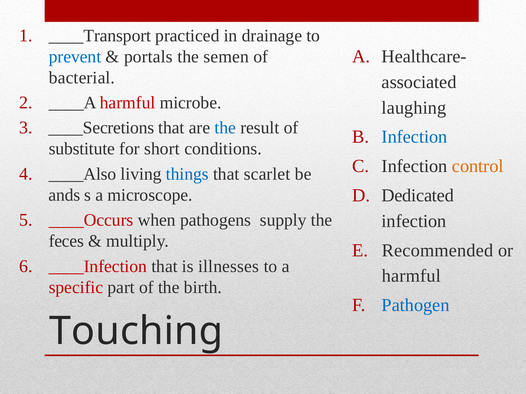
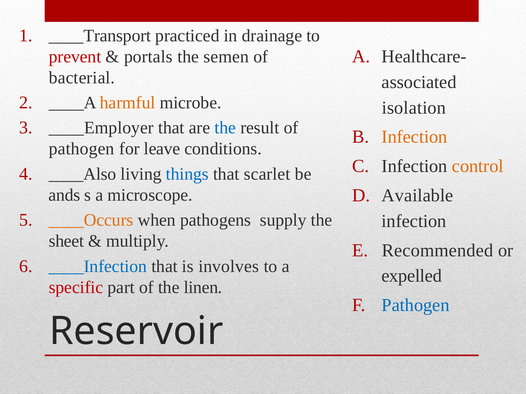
prevent colour: blue -> red
harmful at (128, 103) colour: red -> orange
laughing: laughing -> isolation
____Secretions: ____Secretions -> ____Employer
Infection at (415, 137) colour: blue -> orange
substitute at (82, 149): substitute -> pathogen
short: short -> leave
Dedicated: Dedicated -> Available
____Occurs colour: red -> orange
feces: feces -> sheet
____Infection colour: red -> blue
illnesses: illnesses -> involves
harmful at (411, 276): harmful -> expelled
birth: birth -> linen
Touching: Touching -> Reservoir
